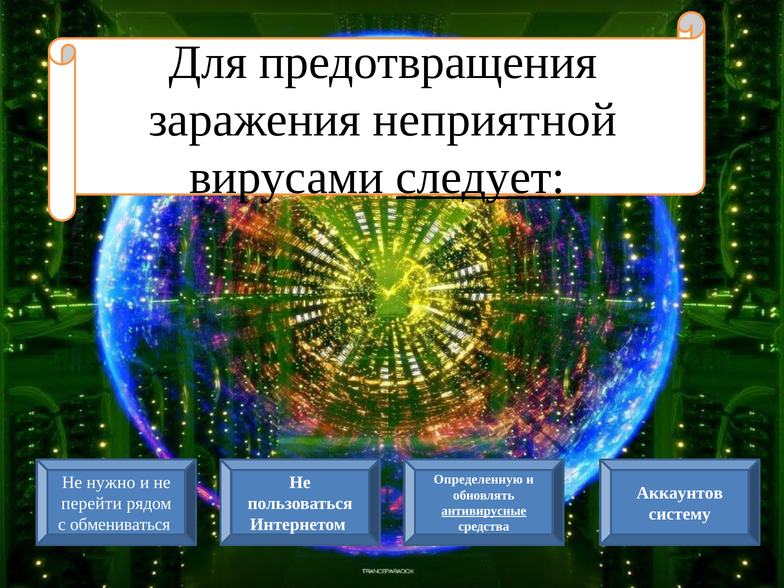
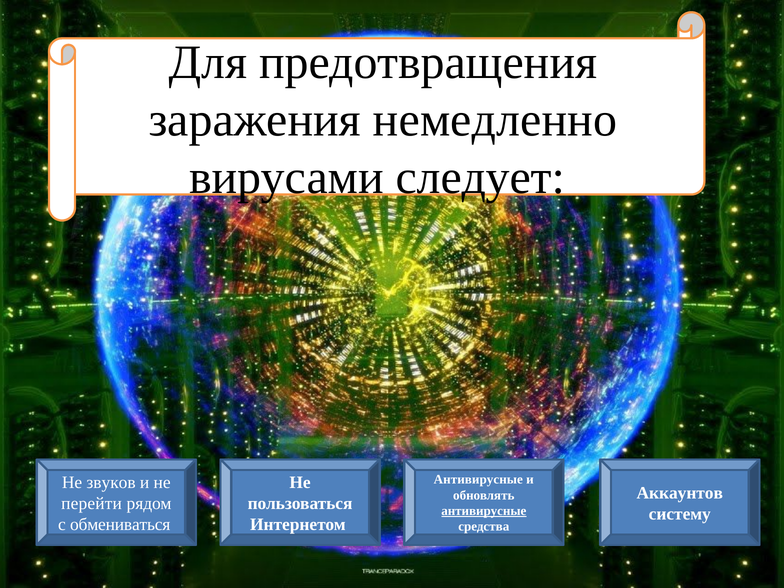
неприятной: неприятной -> немедленно
следует underline: present -> none
Определенную at (478, 480): Определенную -> Антивирусные
нужно: нужно -> звуков
